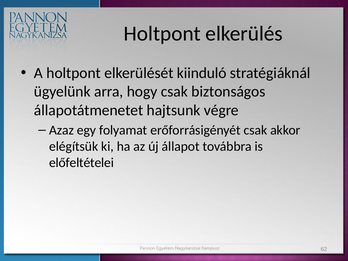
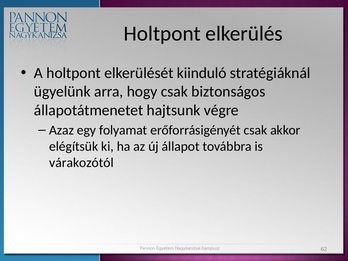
előfeltételei: előfeltételei -> várakozótól
